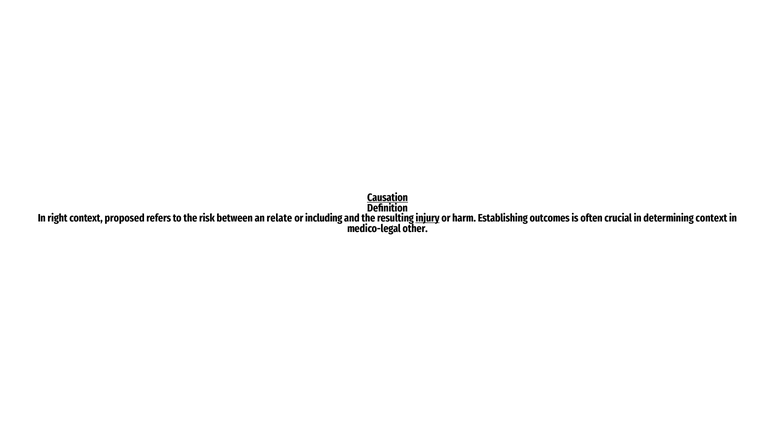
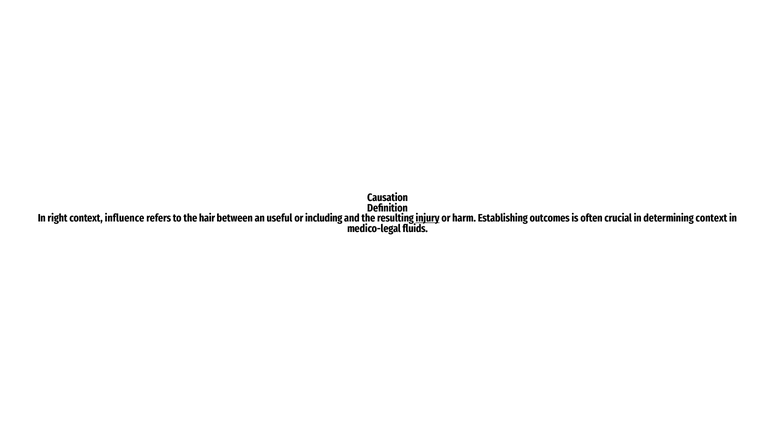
Causation underline: present -> none
proposed: proposed -> influence
risk: risk -> hair
relate: relate -> useful
other: other -> fluids
